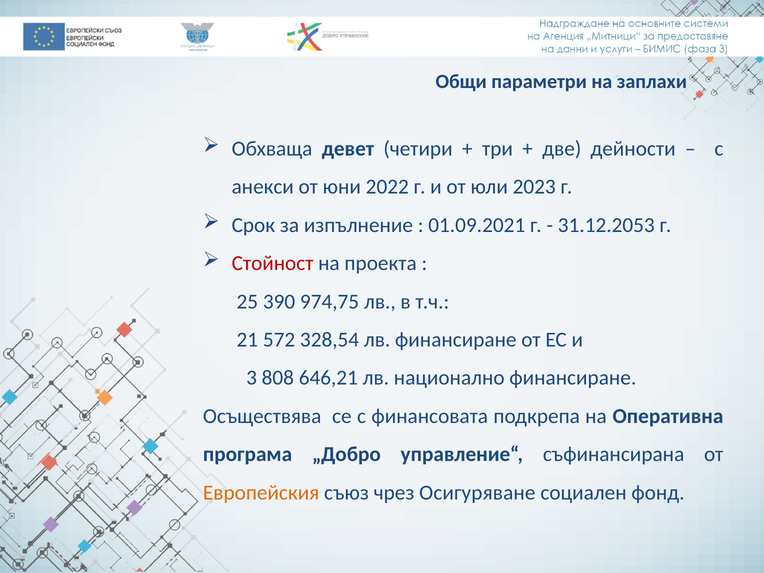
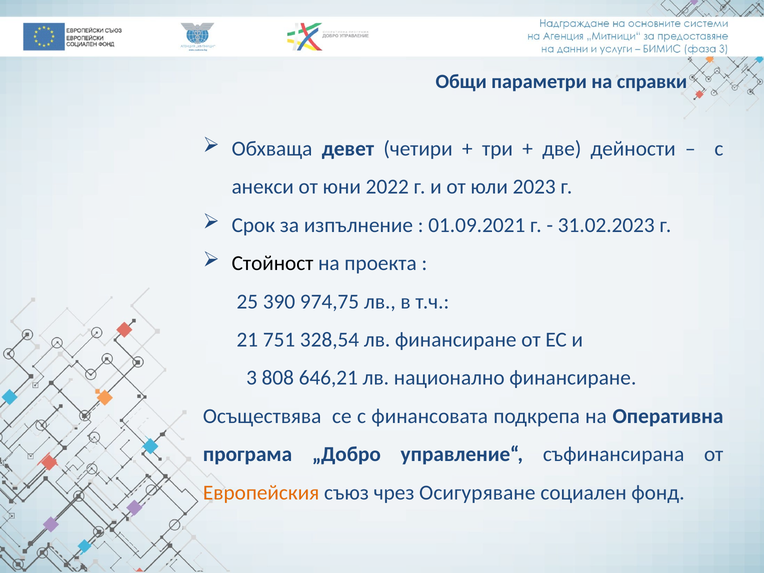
заплахи: заплахи -> справки
31.12.2053: 31.12.2053 -> 31.02.2023
Стойност colour: red -> black
572: 572 -> 751
